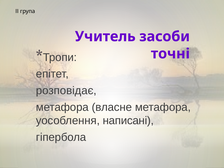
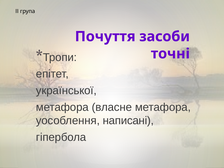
Учитель: Учитель -> Почуття
розповідає: розповідає -> української
